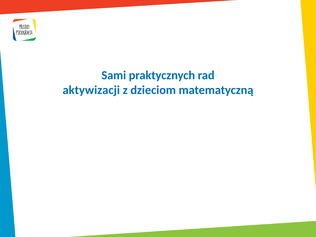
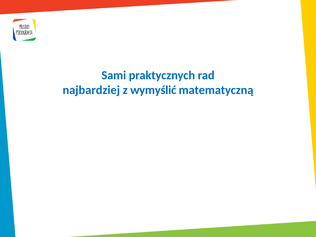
aktywizacji: aktywizacji -> najbardziej
dzieciom: dzieciom -> wymyślić
